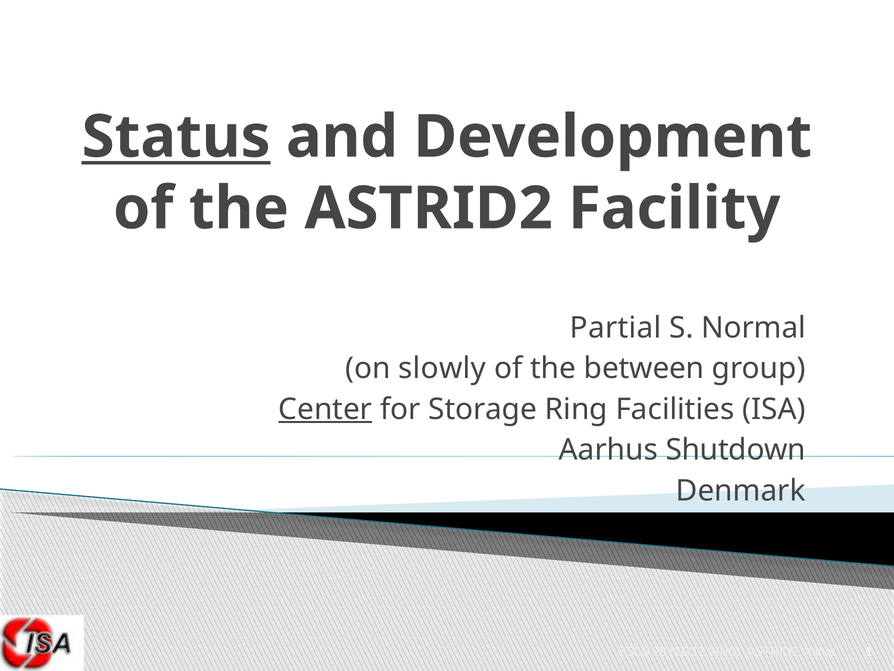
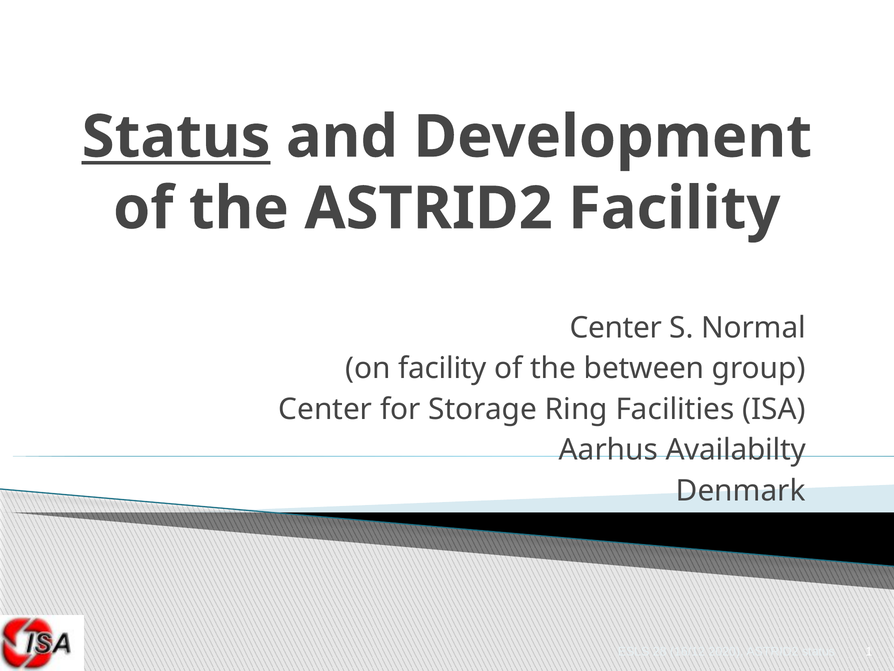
Partial at (616, 327): Partial -> Center
on slowly: slowly -> facility
Center at (325, 409) underline: present -> none
Shutdown: Shutdown -> Availabilty
